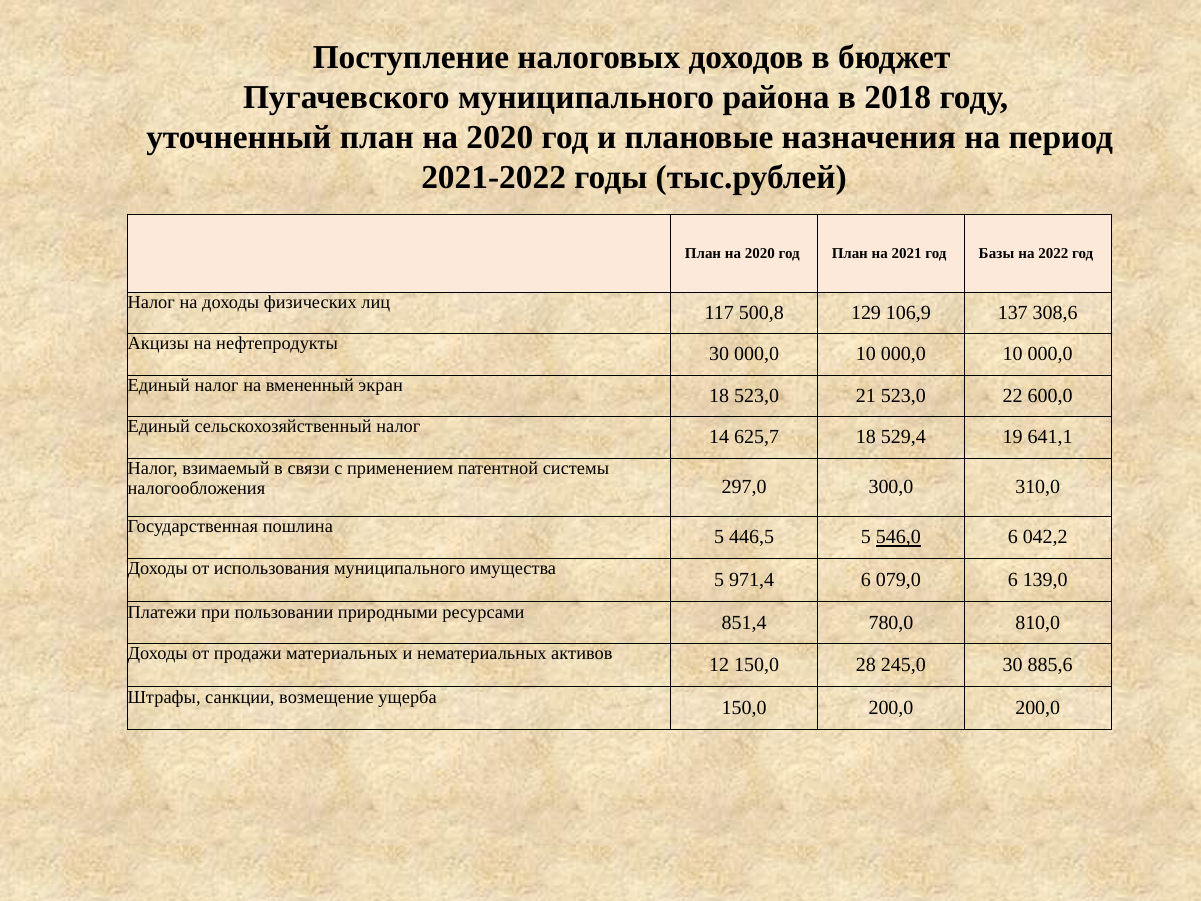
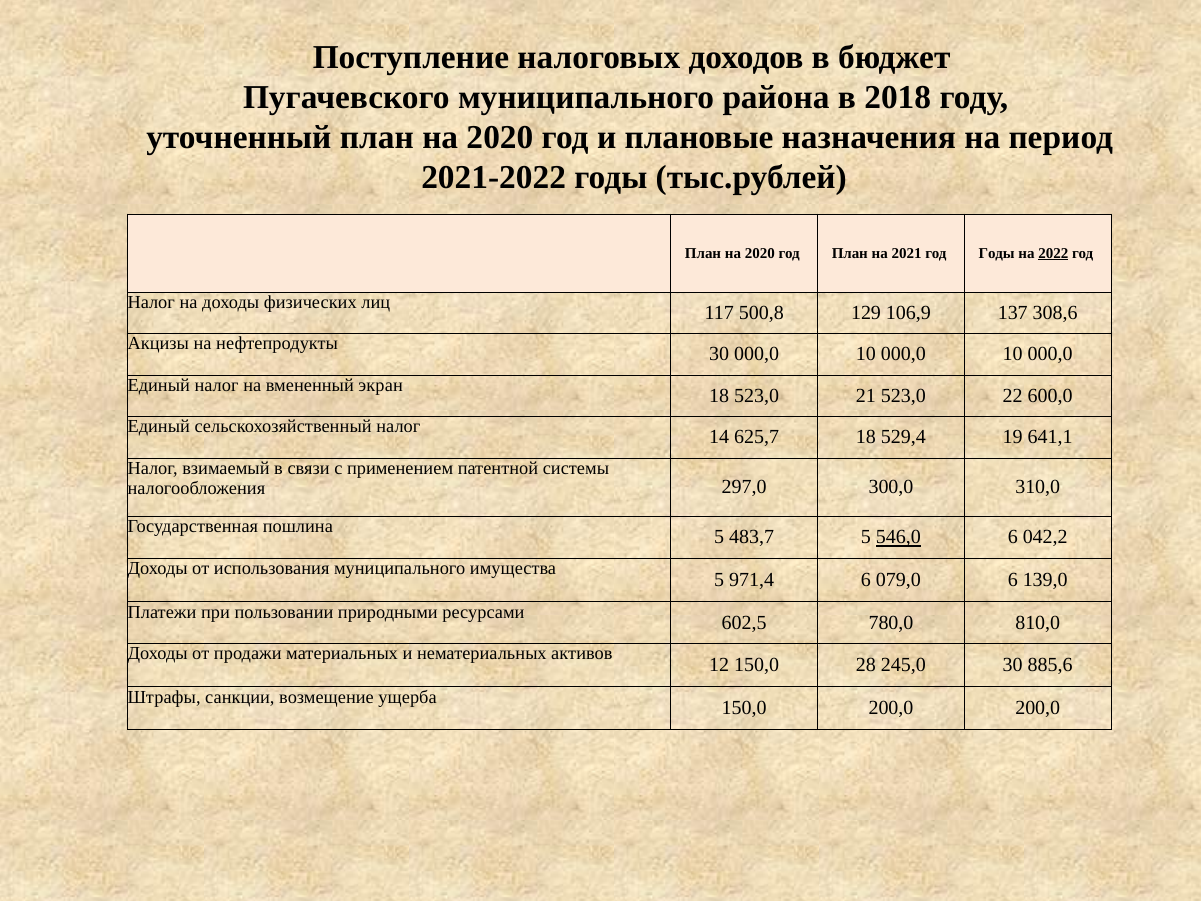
год Базы: Базы -> Годы
2022 underline: none -> present
446,5: 446,5 -> 483,7
851,4: 851,4 -> 602,5
